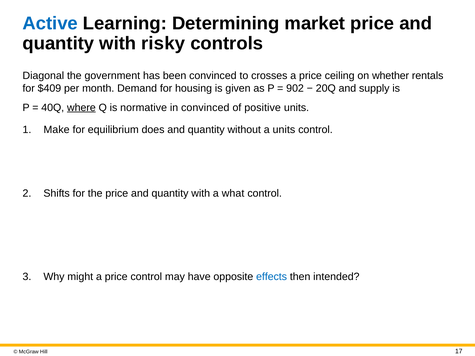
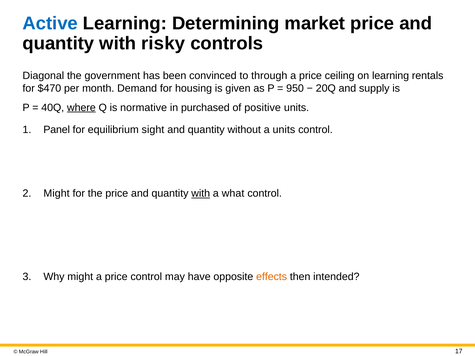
crosses: crosses -> through
on whether: whether -> learning
$409: $409 -> $470
902: 902 -> 950
in convinced: convinced -> purchased
Make: Make -> Panel
does: does -> sight
Shifts at (57, 194): Shifts -> Might
with at (201, 194) underline: none -> present
effects colour: blue -> orange
